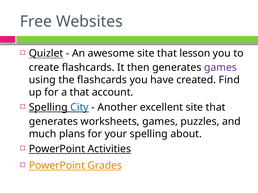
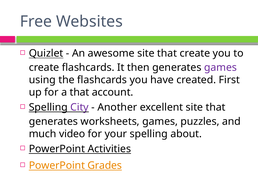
that lesson: lesson -> create
Find: Find -> First
City colour: blue -> purple
plans: plans -> video
